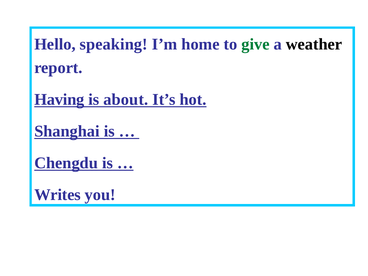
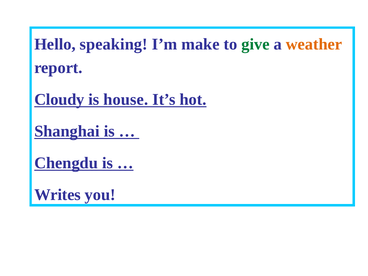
home: home -> make
weather colour: black -> orange
Having: Having -> Cloudy
about: about -> house
